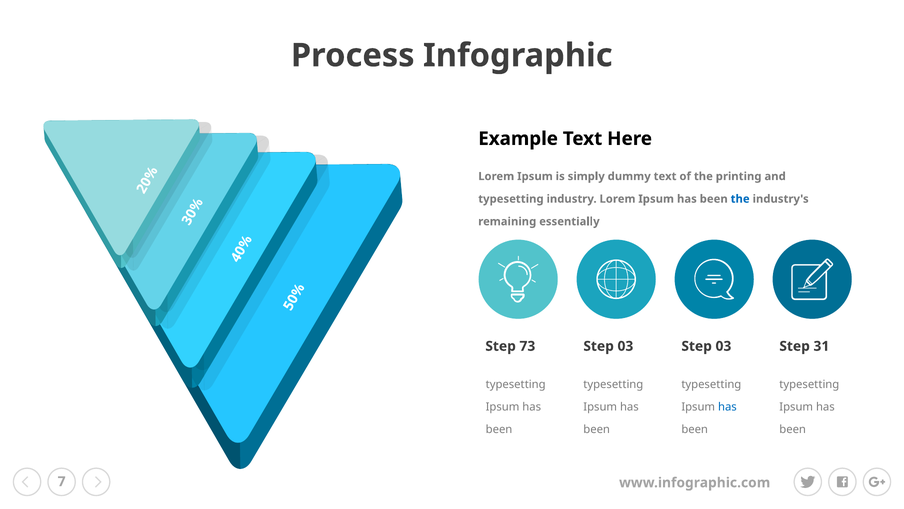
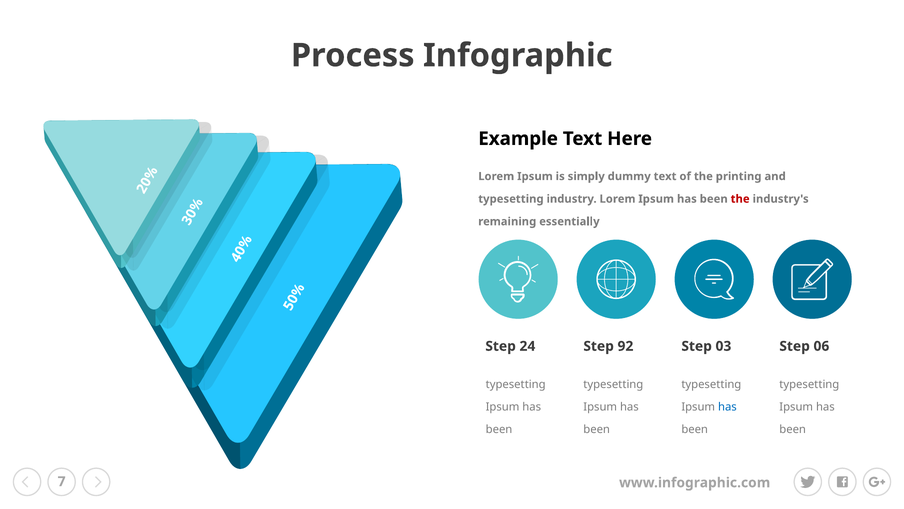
the at (740, 199) colour: blue -> red
73: 73 -> 24
03 at (625, 346): 03 -> 92
31: 31 -> 06
